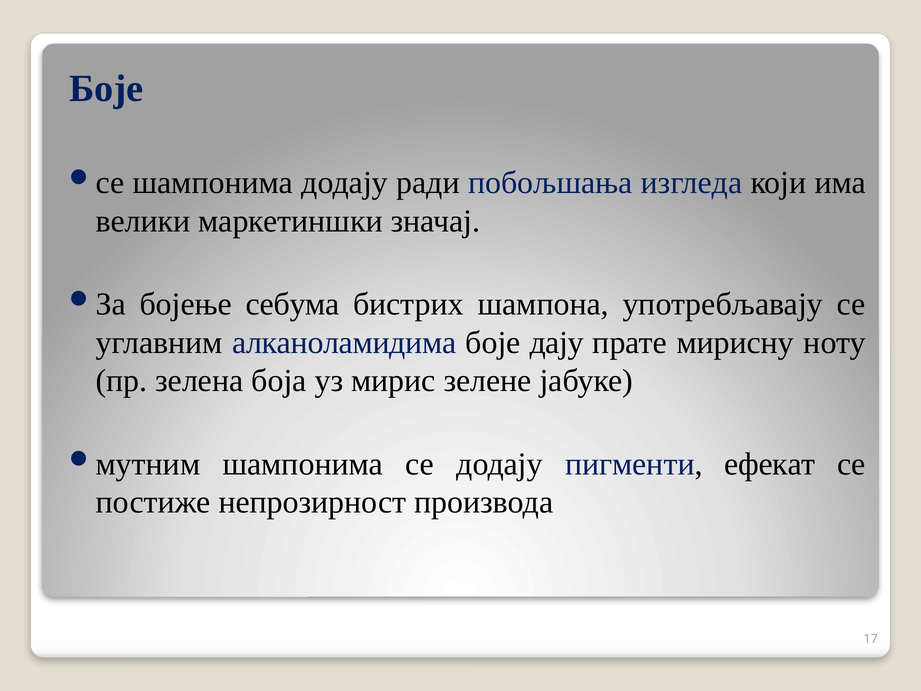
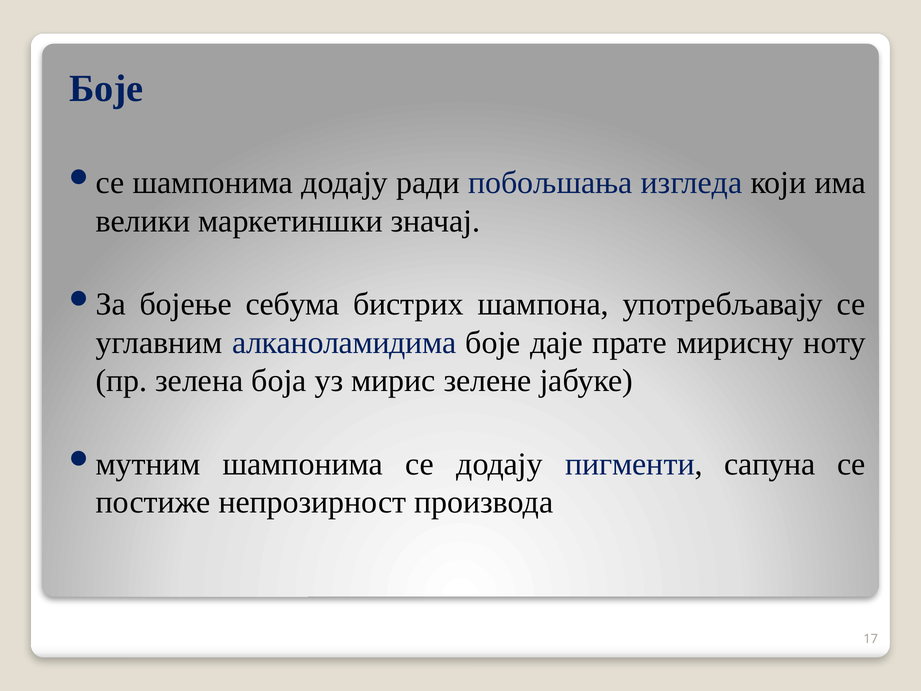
дају: дају -> даје
ефекат: ефекат -> сапуна
